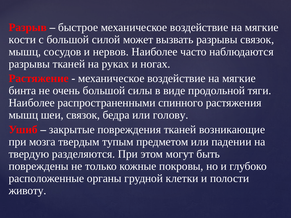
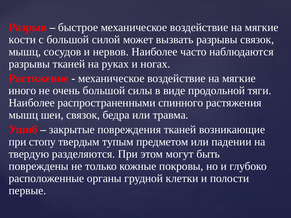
бинта: бинта -> иного
голову: голову -> травма
мозга: мозга -> стопу
животу: животу -> первые
